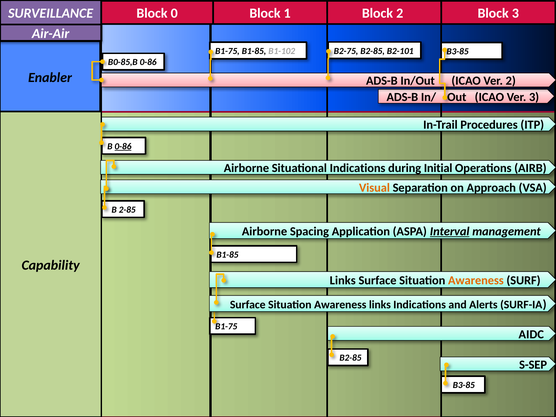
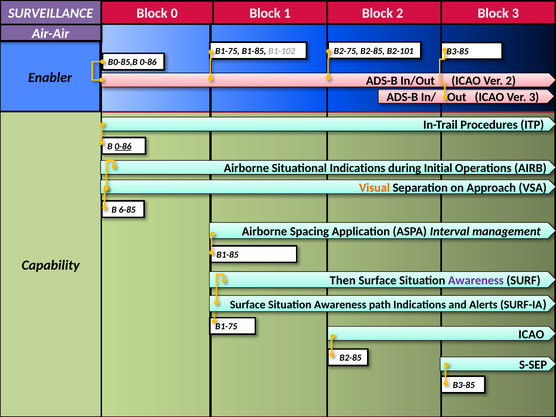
2-85: 2-85 -> 6-85
Interval underline: present -> none
Links at (343, 280): Links -> Then
Awareness at (476, 280) colour: orange -> purple
Awareness links: links -> path
AIDC at (531, 334): AIDC -> ICAO
